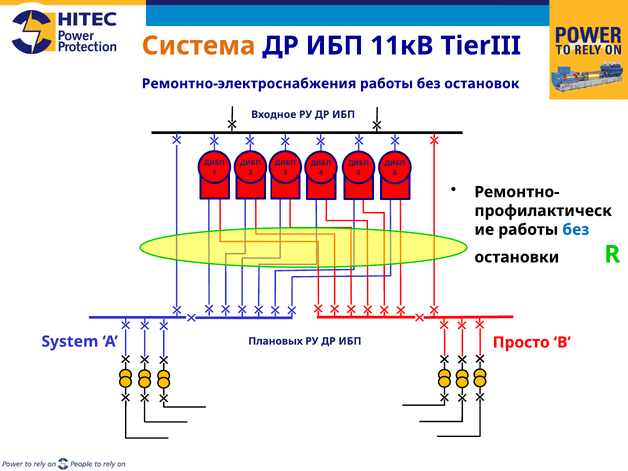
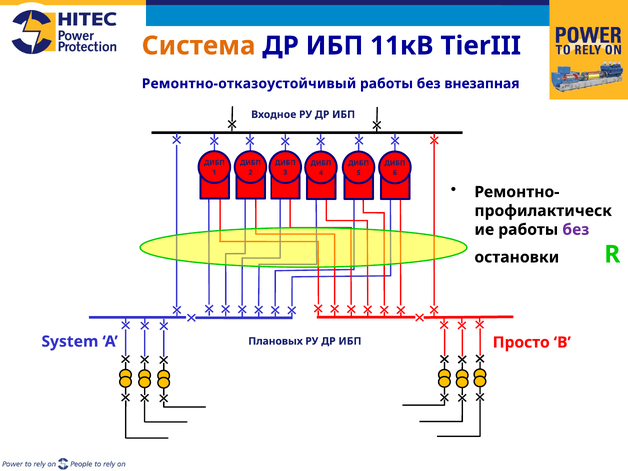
Ремонтно-электроснабжения: Ремонтно-электроснабжения -> Ремонтно-отказоустойчивый
остановок: остановок -> внезапная
без at (576, 230) colour: blue -> purple
